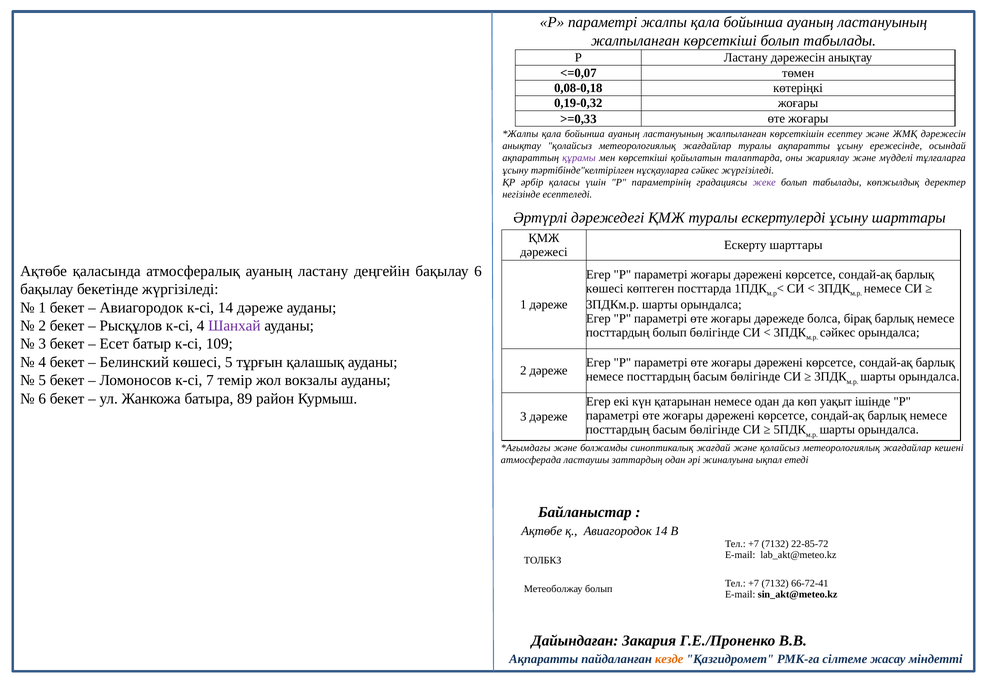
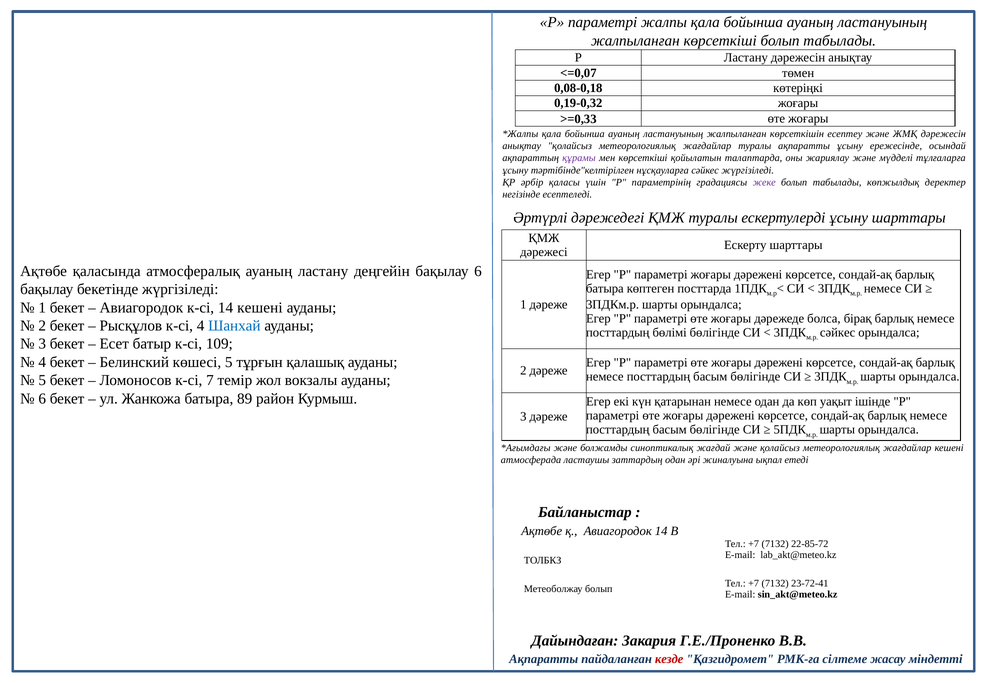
көшесі at (605, 289): көшесі -> батыра
14 дәреже: дәреже -> кешені
Шанхай colour: purple -> blue
посттардың болып: болып -> бөлімі
66-72-41: 66-72-41 -> 23-72-41
кезде colour: orange -> red
